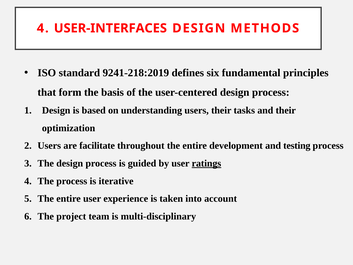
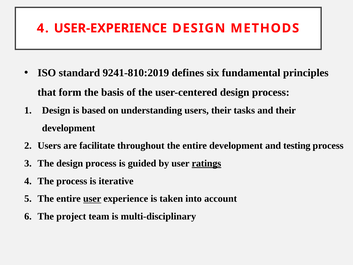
USER-INTERFACES: USER-INTERFACES -> USER-EXPERIENCE
9241-218:2019: 9241-218:2019 -> 9241-810:2019
optimization at (69, 128): optimization -> development
user at (92, 199) underline: none -> present
